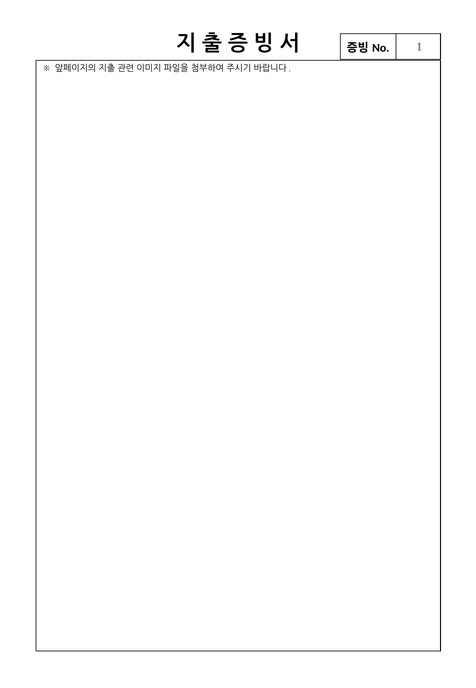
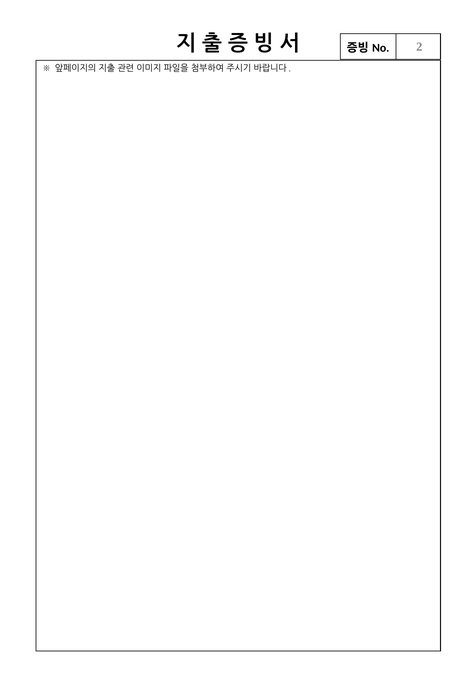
1: 1 -> 2
